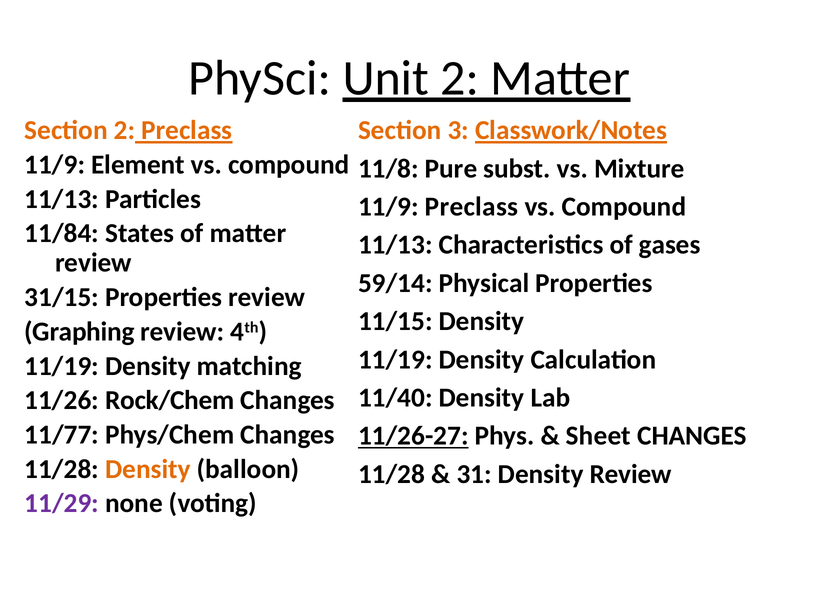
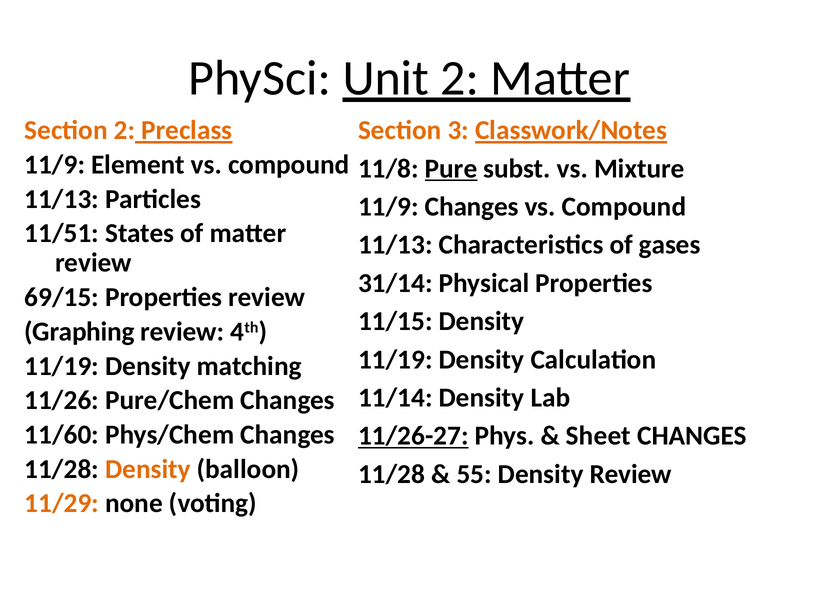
Pure underline: none -> present
11/9 Preclass: Preclass -> Changes
11/84: 11/84 -> 11/51
59/14: 59/14 -> 31/14
31/15: 31/15 -> 69/15
11/40: 11/40 -> 11/14
Rock/Chem: Rock/Chem -> Pure/Chem
11/77: 11/77 -> 11/60
31: 31 -> 55
11/29 colour: purple -> orange
